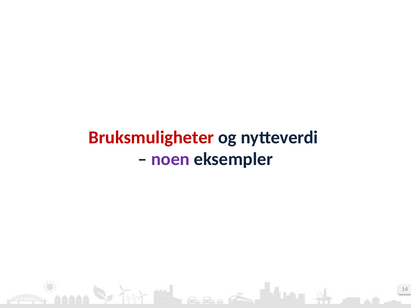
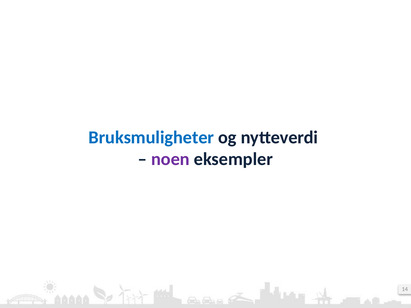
Bruksmuligheter colour: red -> blue
